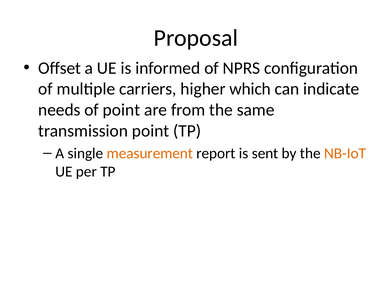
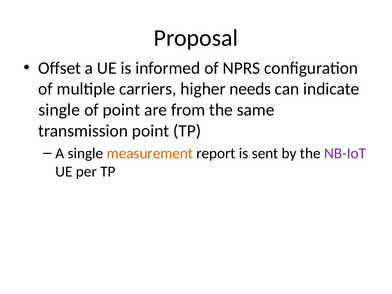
which: which -> needs
needs at (59, 110): needs -> single
NB-IoT colour: orange -> purple
